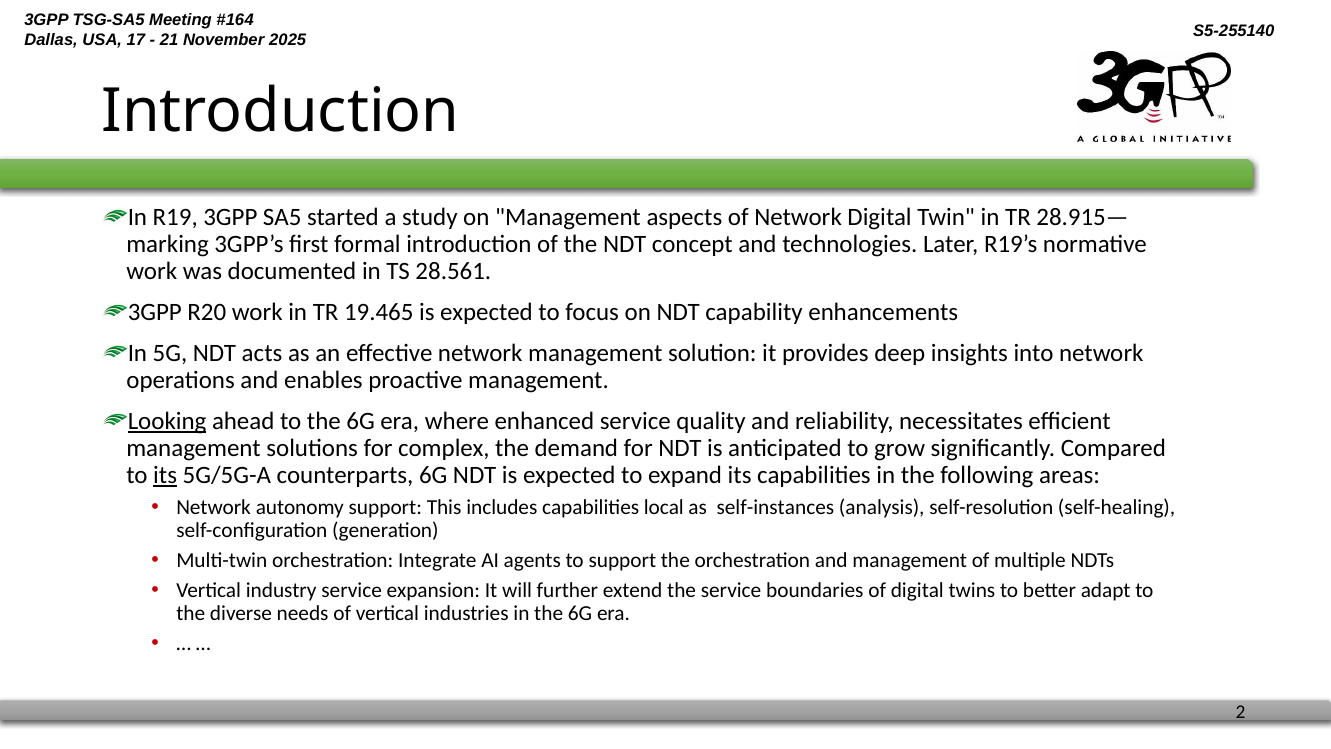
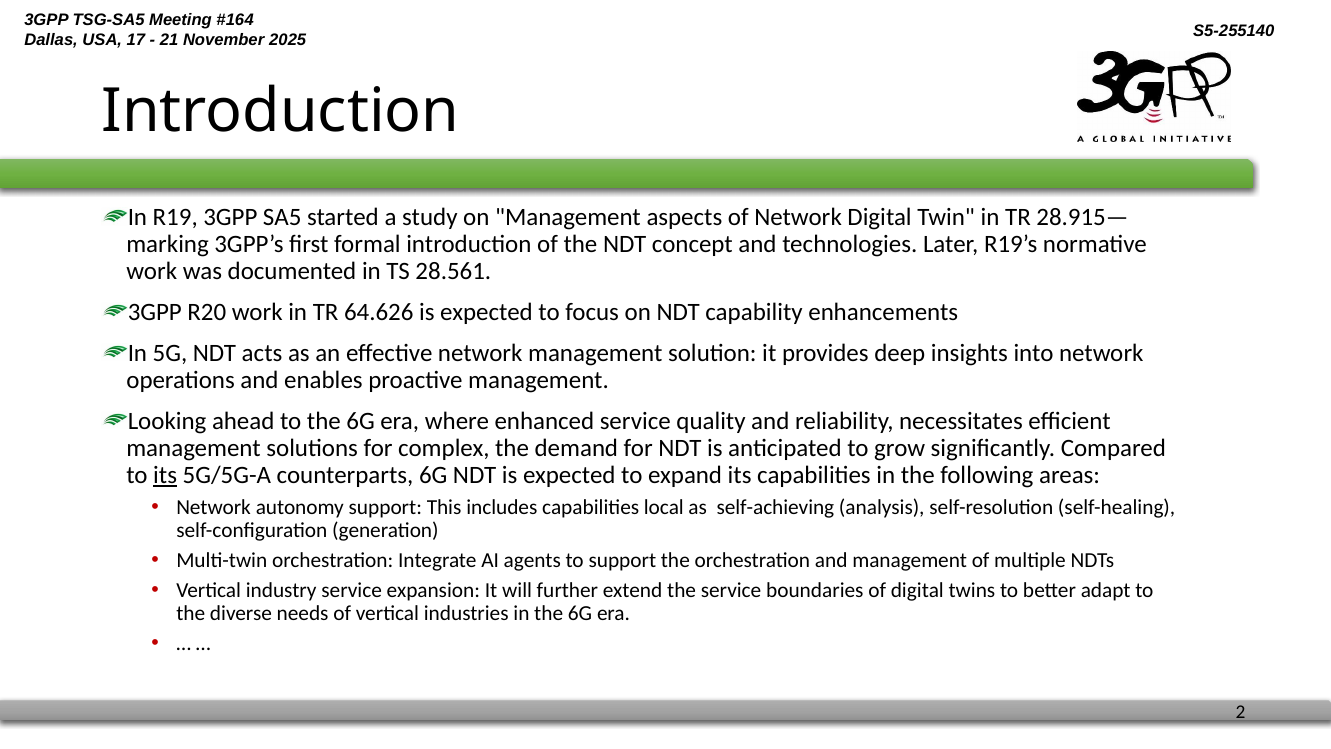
19.465: 19.465 -> 64.626
Looking underline: present -> none
self-instances: self-instances -> self-achieving
